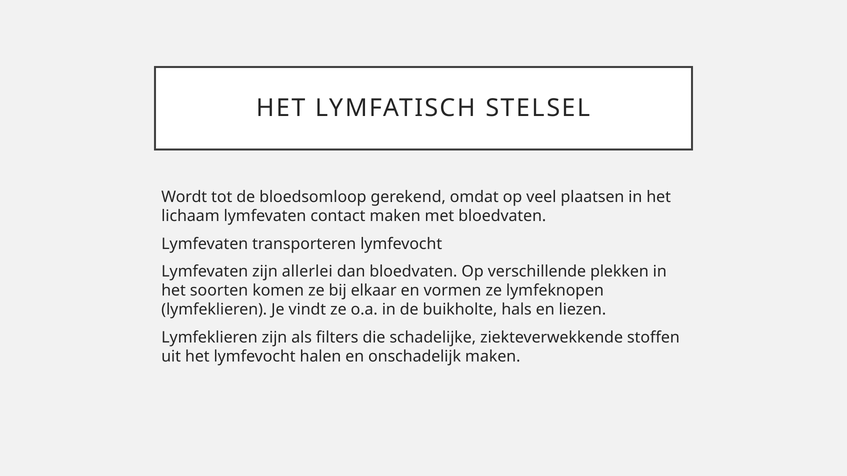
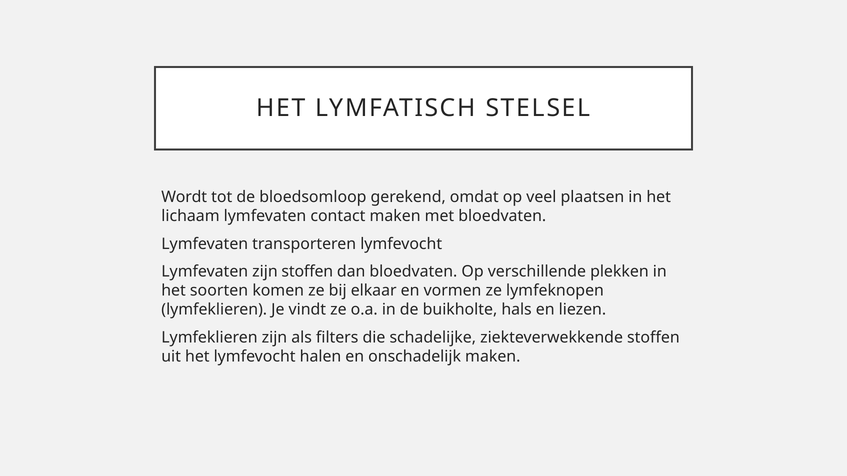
zijn allerlei: allerlei -> stoffen
